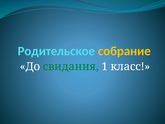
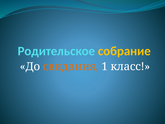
свидания colour: green -> orange
